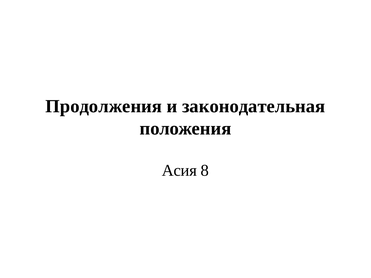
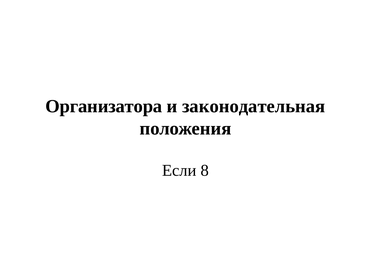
Продолжения: Продолжения -> Организатора
Асия: Асия -> Если
